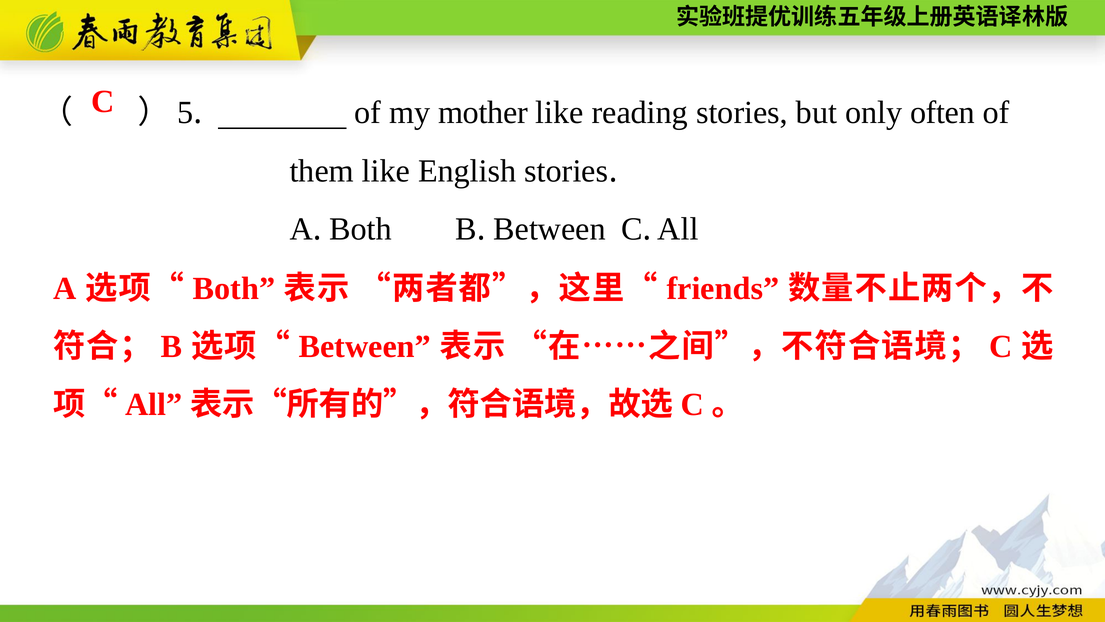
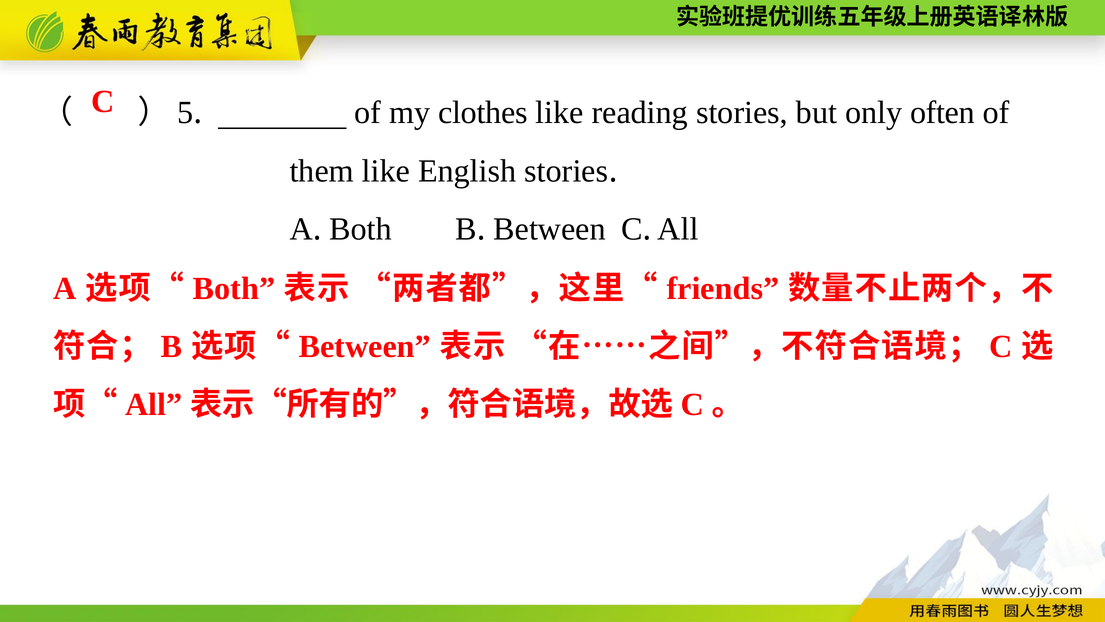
mother: mother -> clothes
